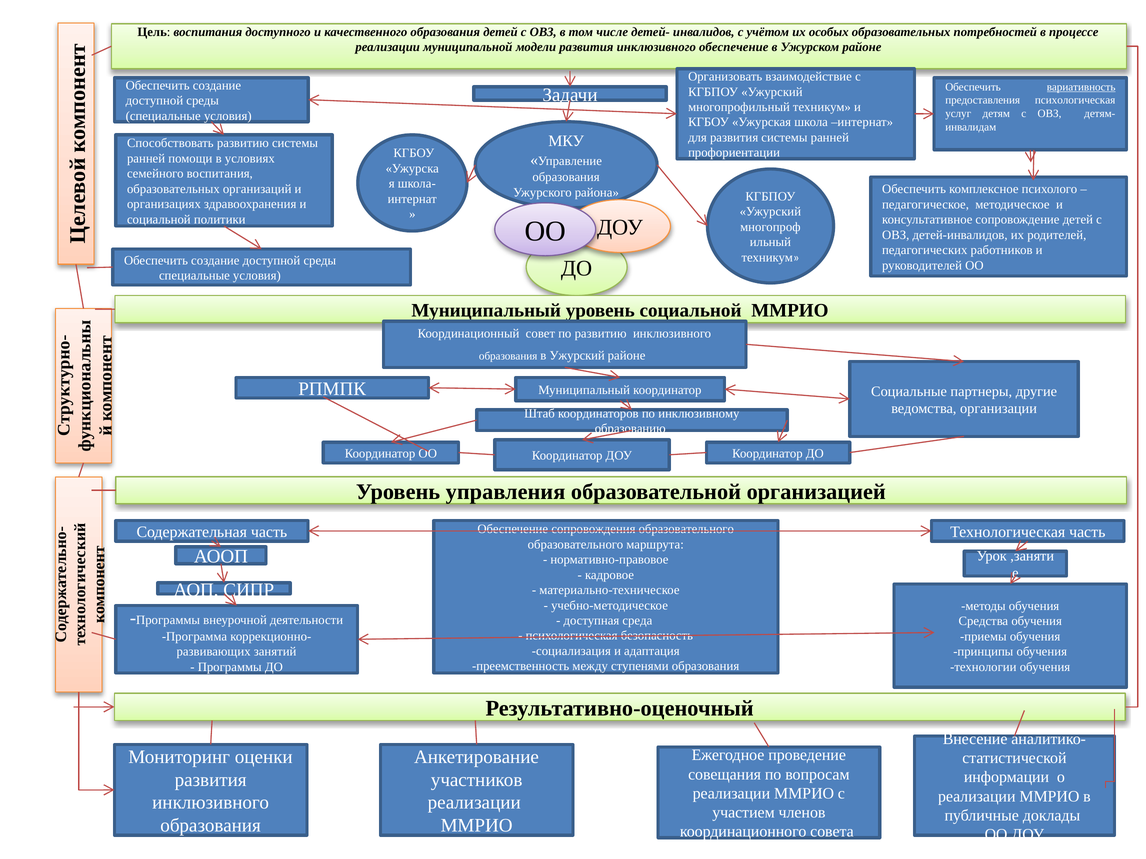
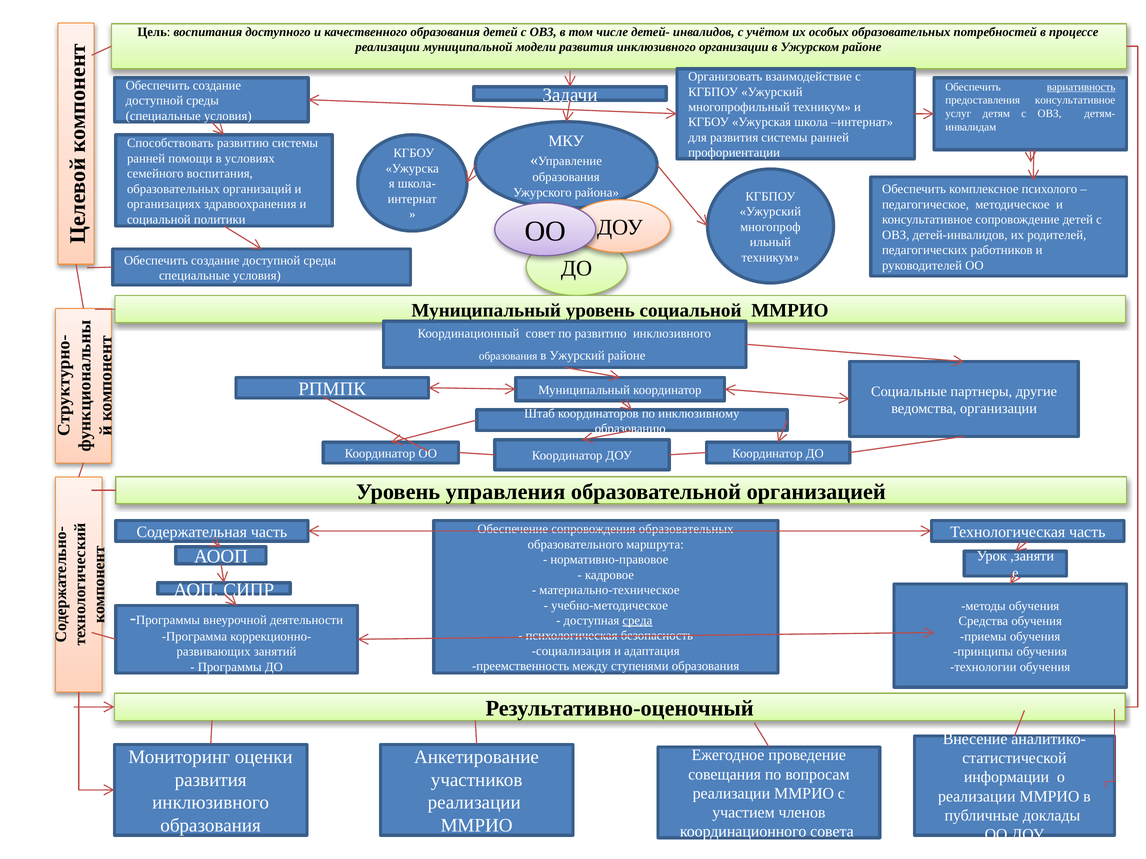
инклюзивного обеспечение: обеспечение -> организации
предоставления психологическая: психологическая -> консультативное
сопровождения образовательного: образовательного -> образовательных
среда underline: none -> present
